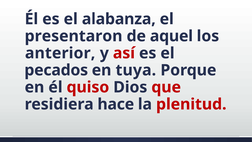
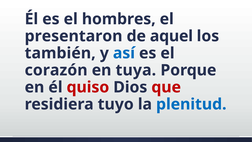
alabanza: alabanza -> hombres
anterior: anterior -> también
así colour: red -> blue
pecados: pecados -> corazón
hace: hace -> tuyo
plenitud colour: red -> blue
